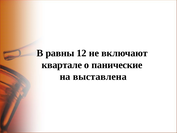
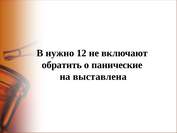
равны: равны -> нужно
квартале: квартале -> обратить
